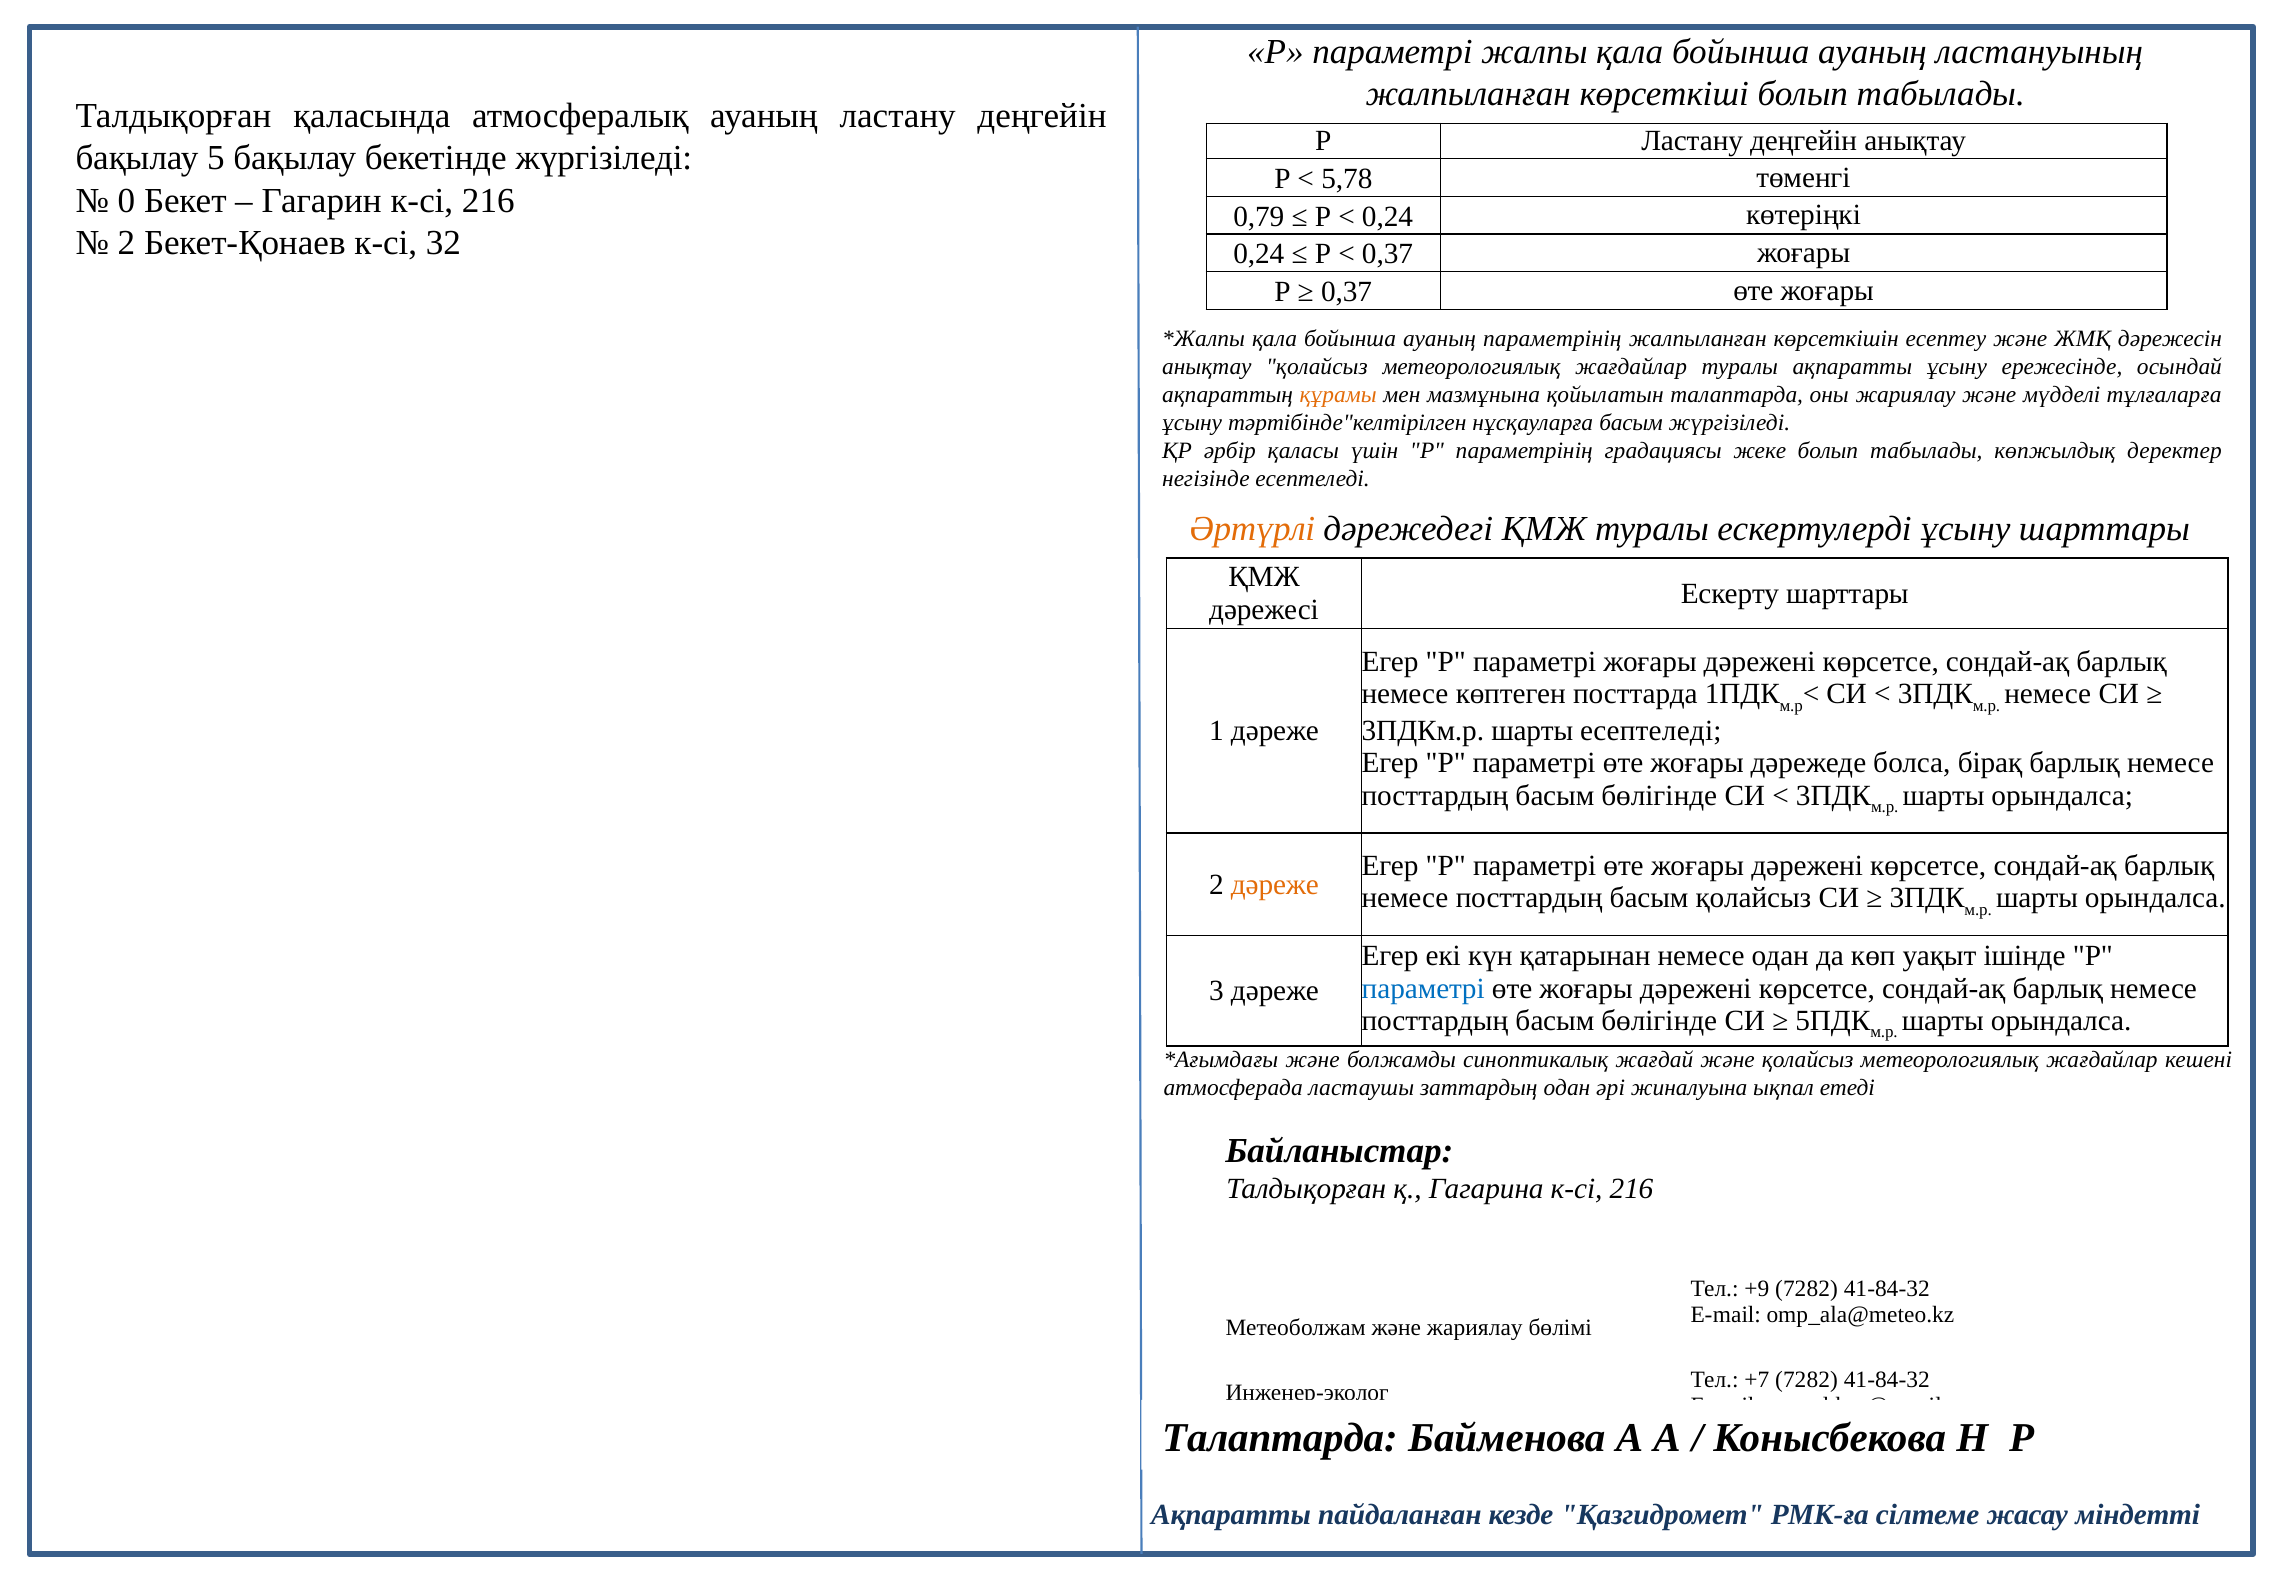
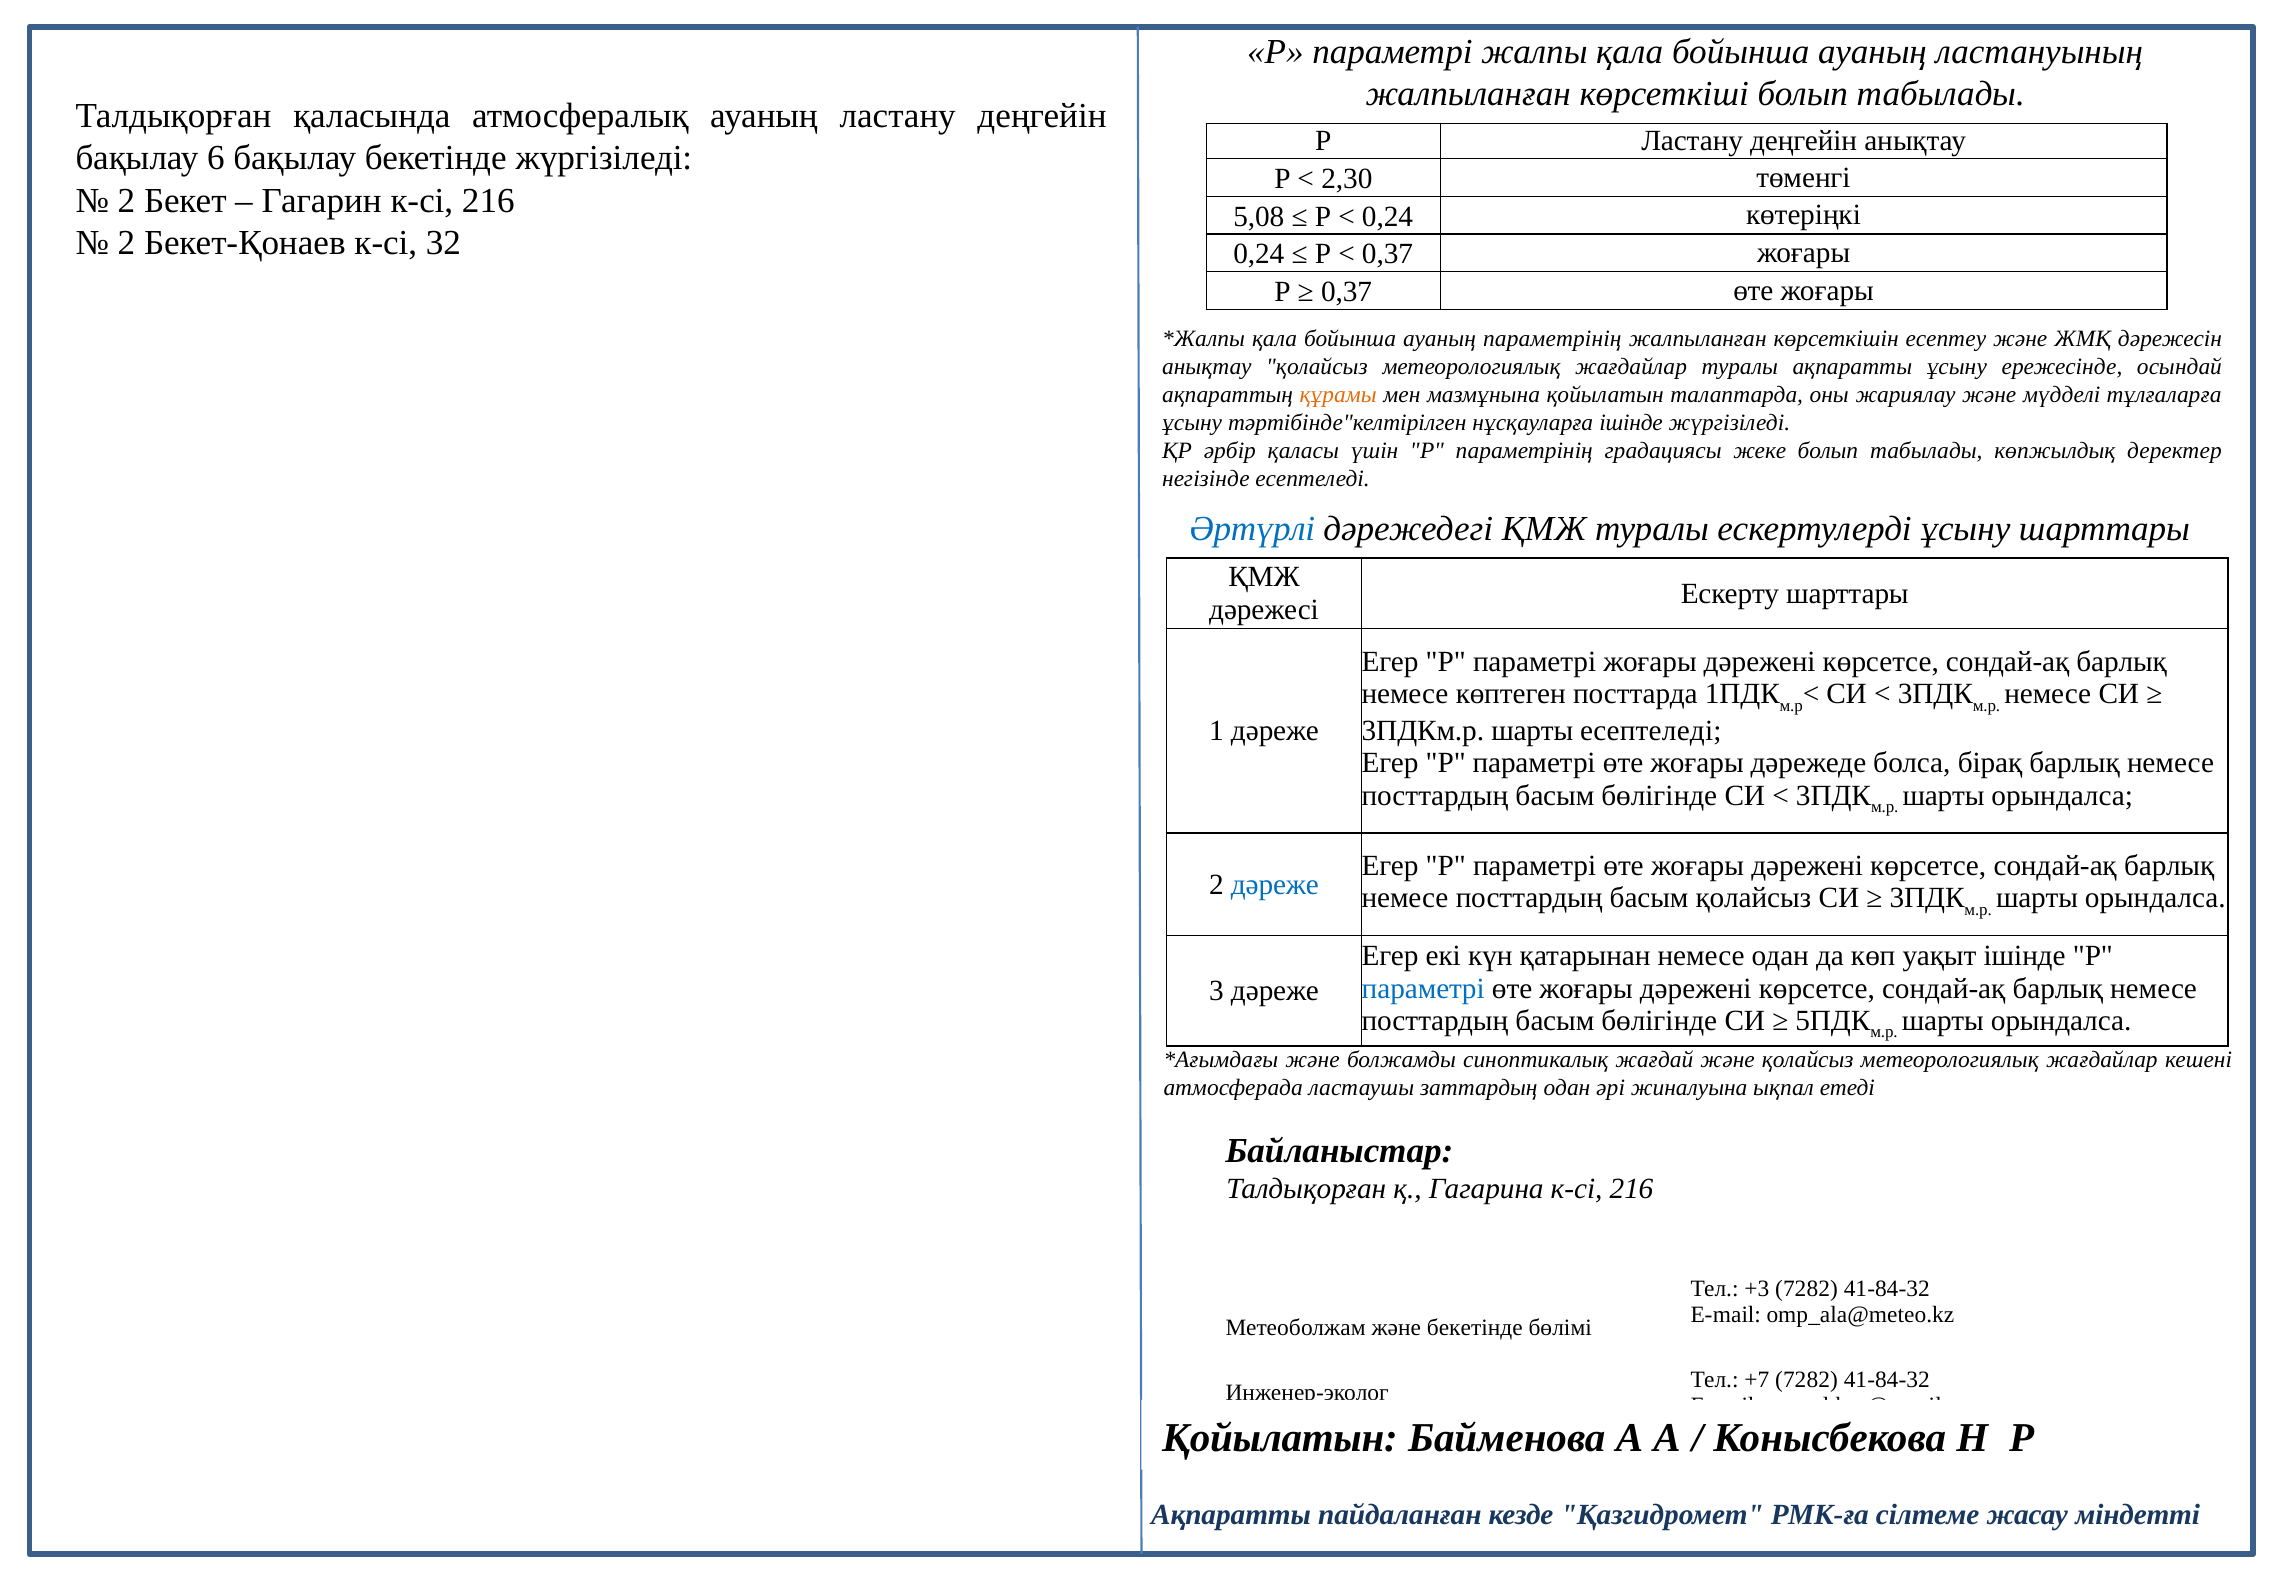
5: 5 -> 6
5,78: 5,78 -> 2,30
0 at (127, 200): 0 -> 2
0,79: 0,79 -> 5,08
нұсқауларға басым: басым -> ішінде
Әртүрлі colour: orange -> blue
дәреже at (1275, 884) colour: orange -> blue
+9: +9 -> +3
және жариялау: жариялау -> бекетінде
Талаптарда at (1280, 1437): Талаптарда -> Қойылатын
